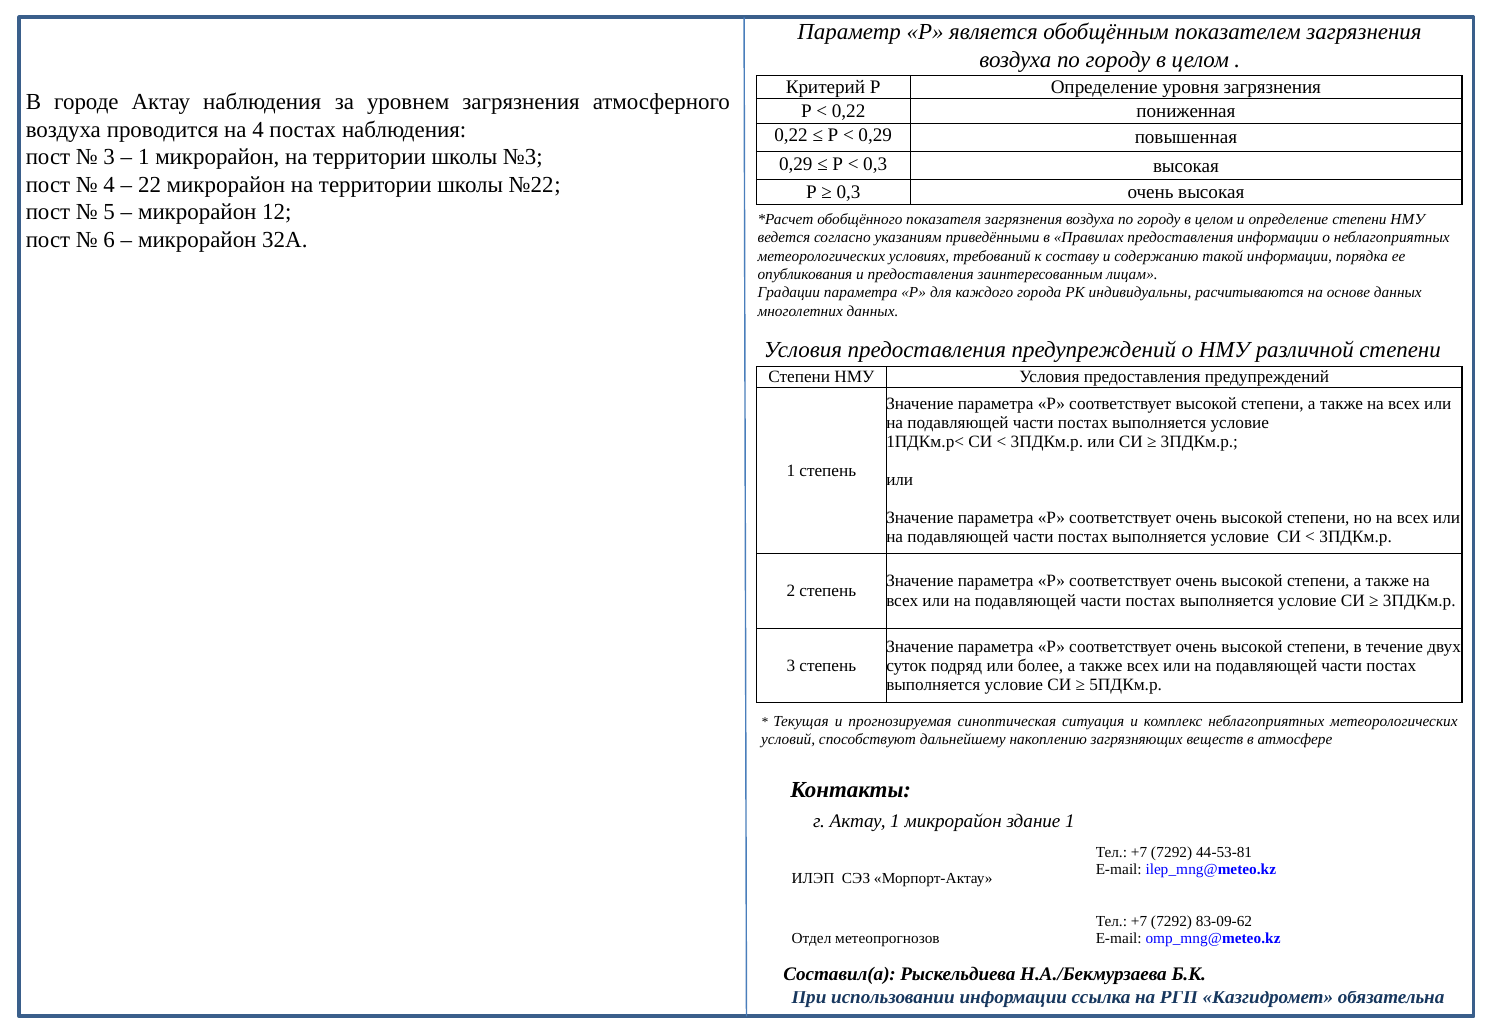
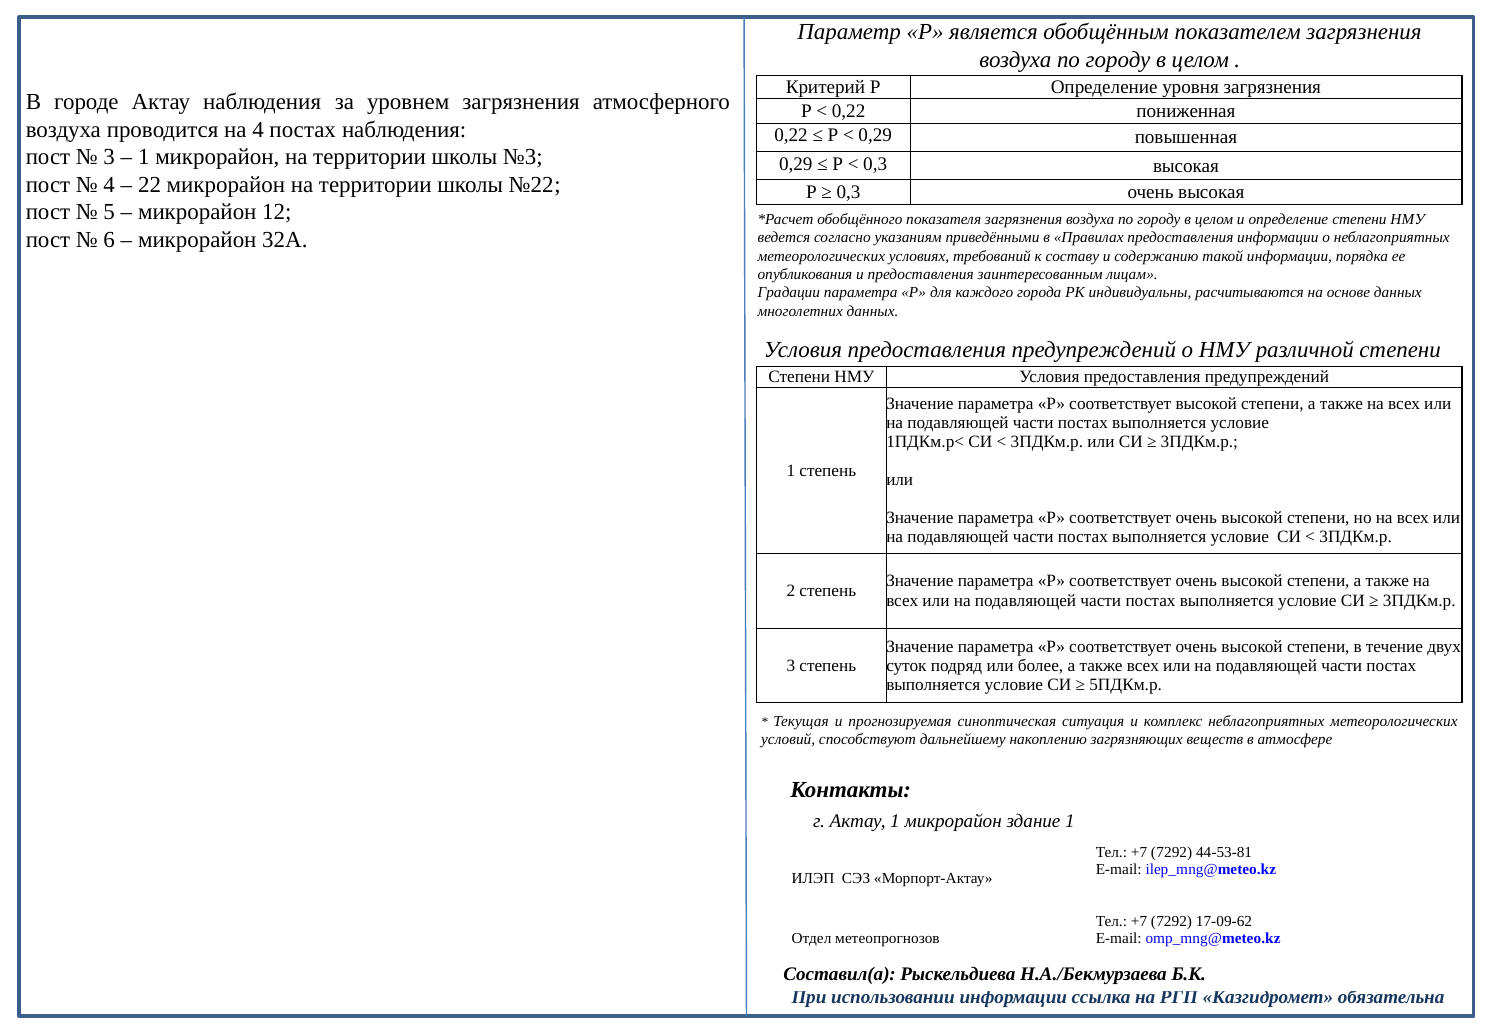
83-09-62: 83-09-62 -> 17-09-62
